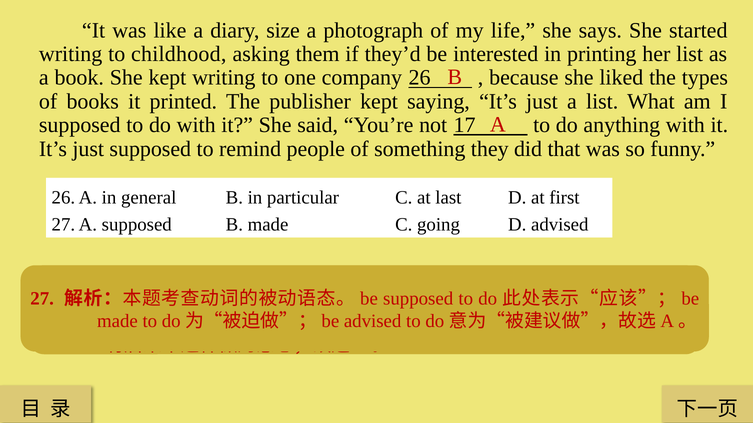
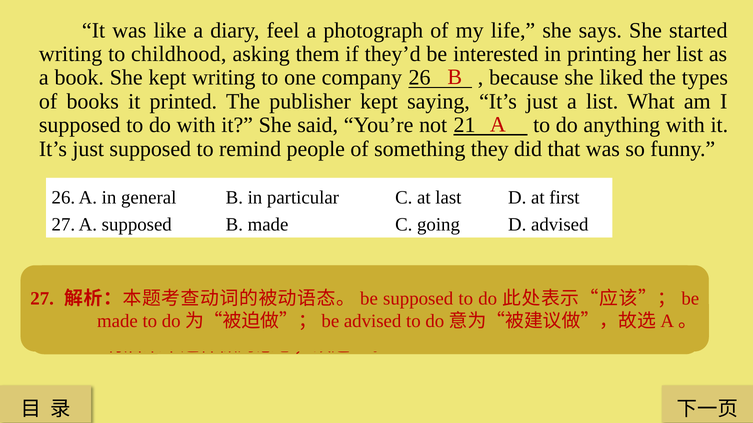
size: size -> feel
17: 17 -> 21
